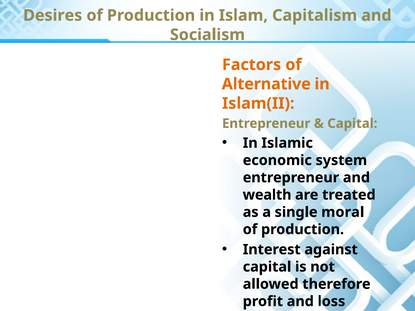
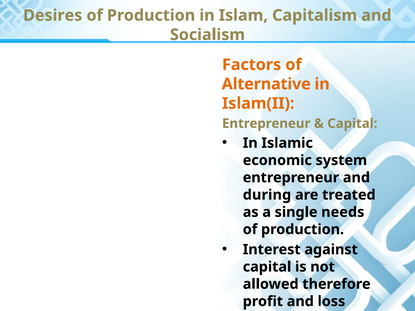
wealth: wealth -> during
moral: moral -> needs
